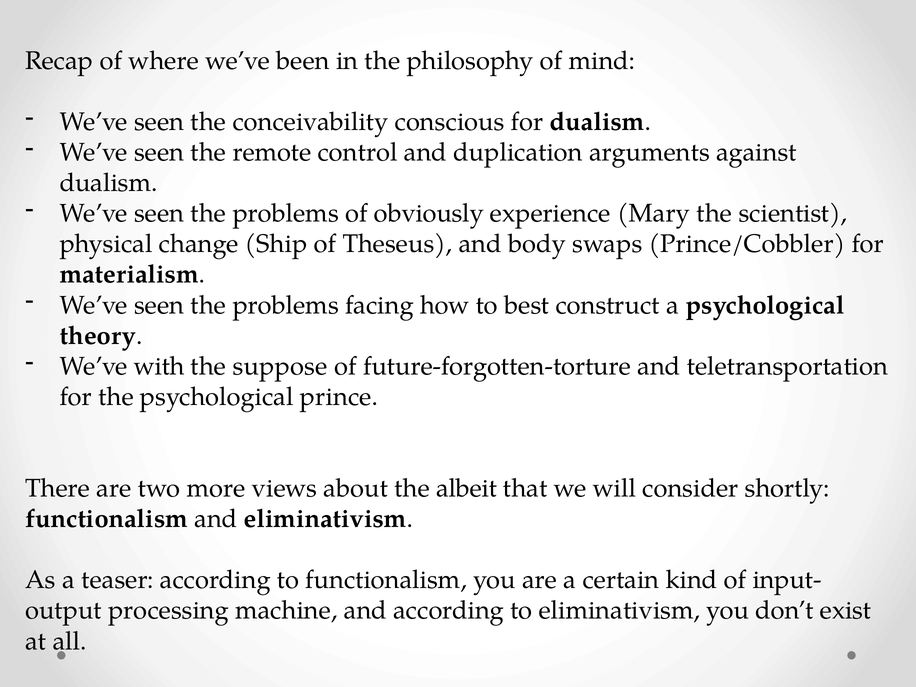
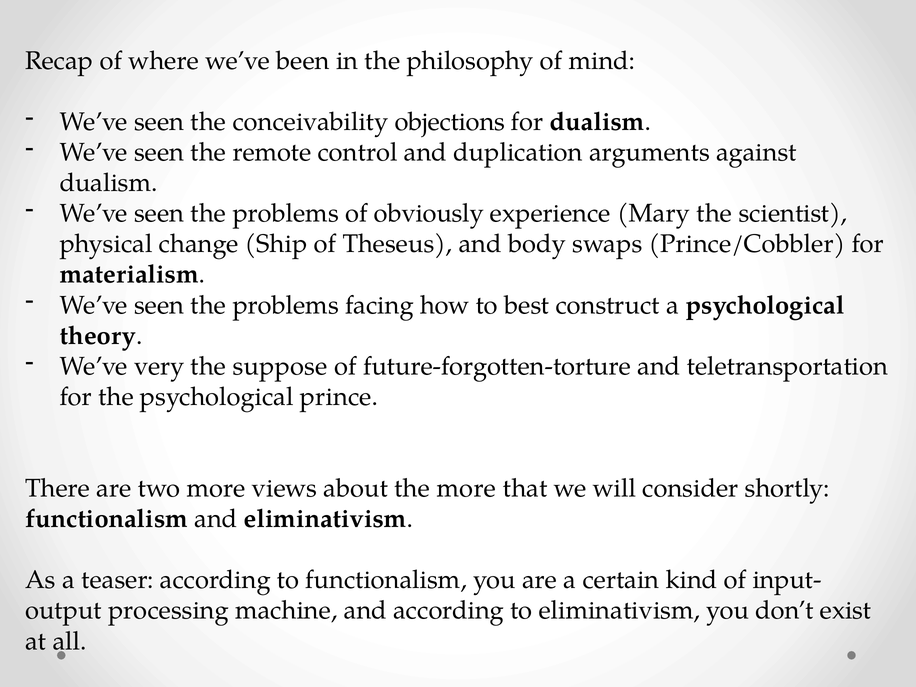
conscious: conscious -> objections
with: with -> very
the albeit: albeit -> more
